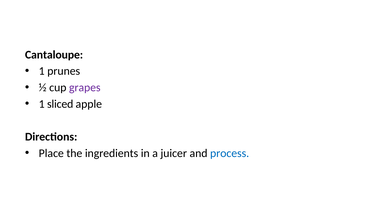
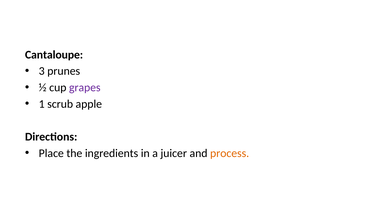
1 at (42, 71): 1 -> 3
sliced: sliced -> scrub
process colour: blue -> orange
